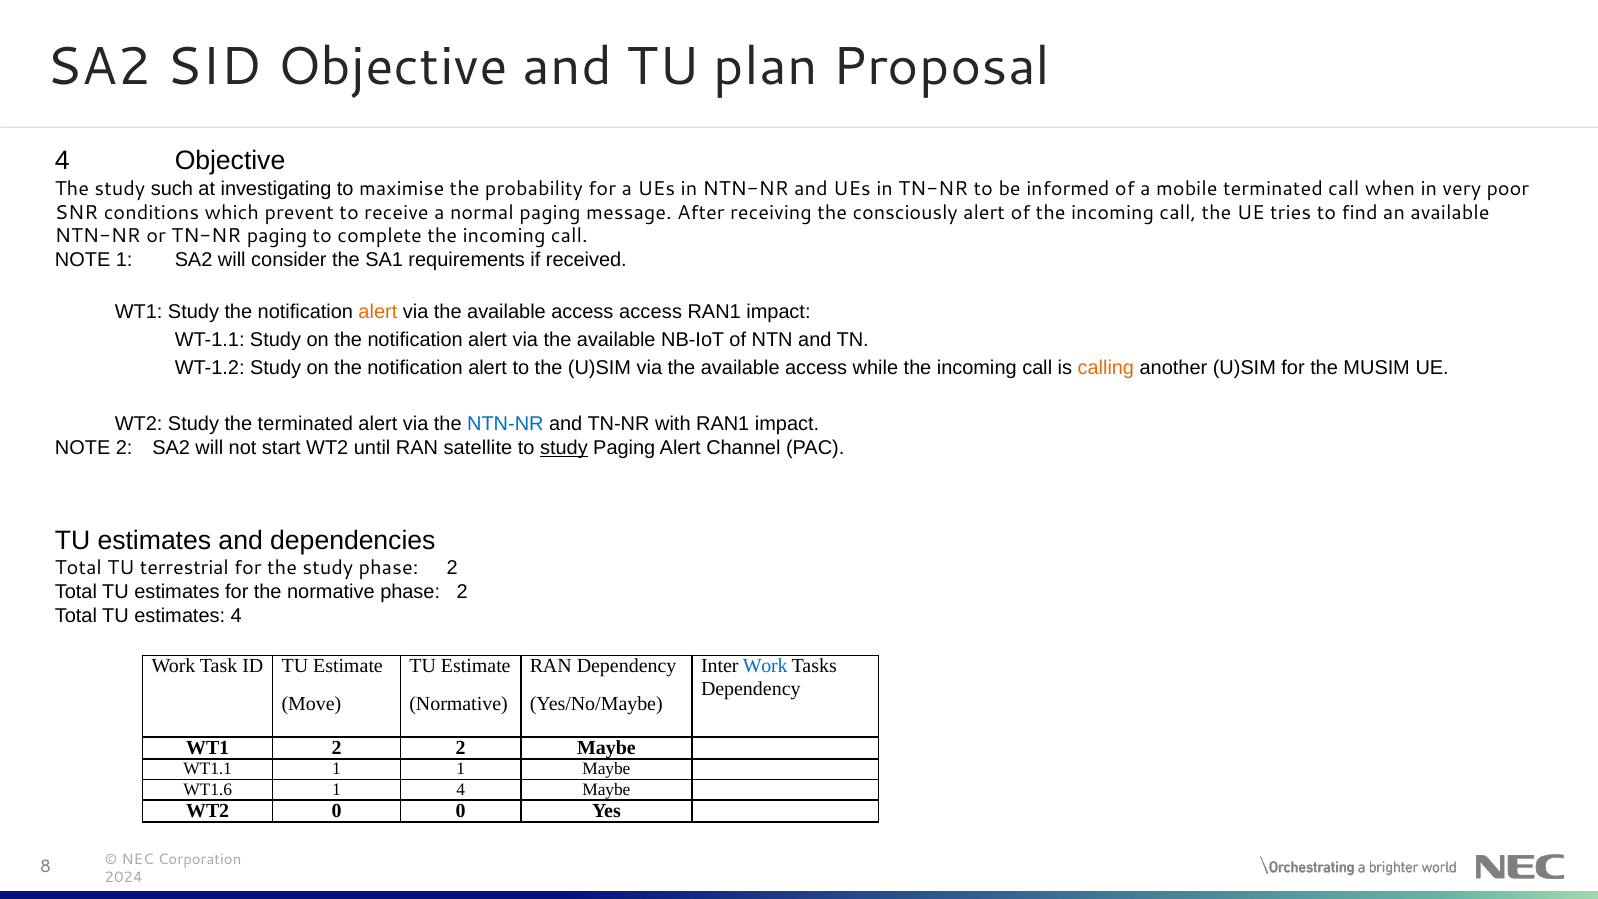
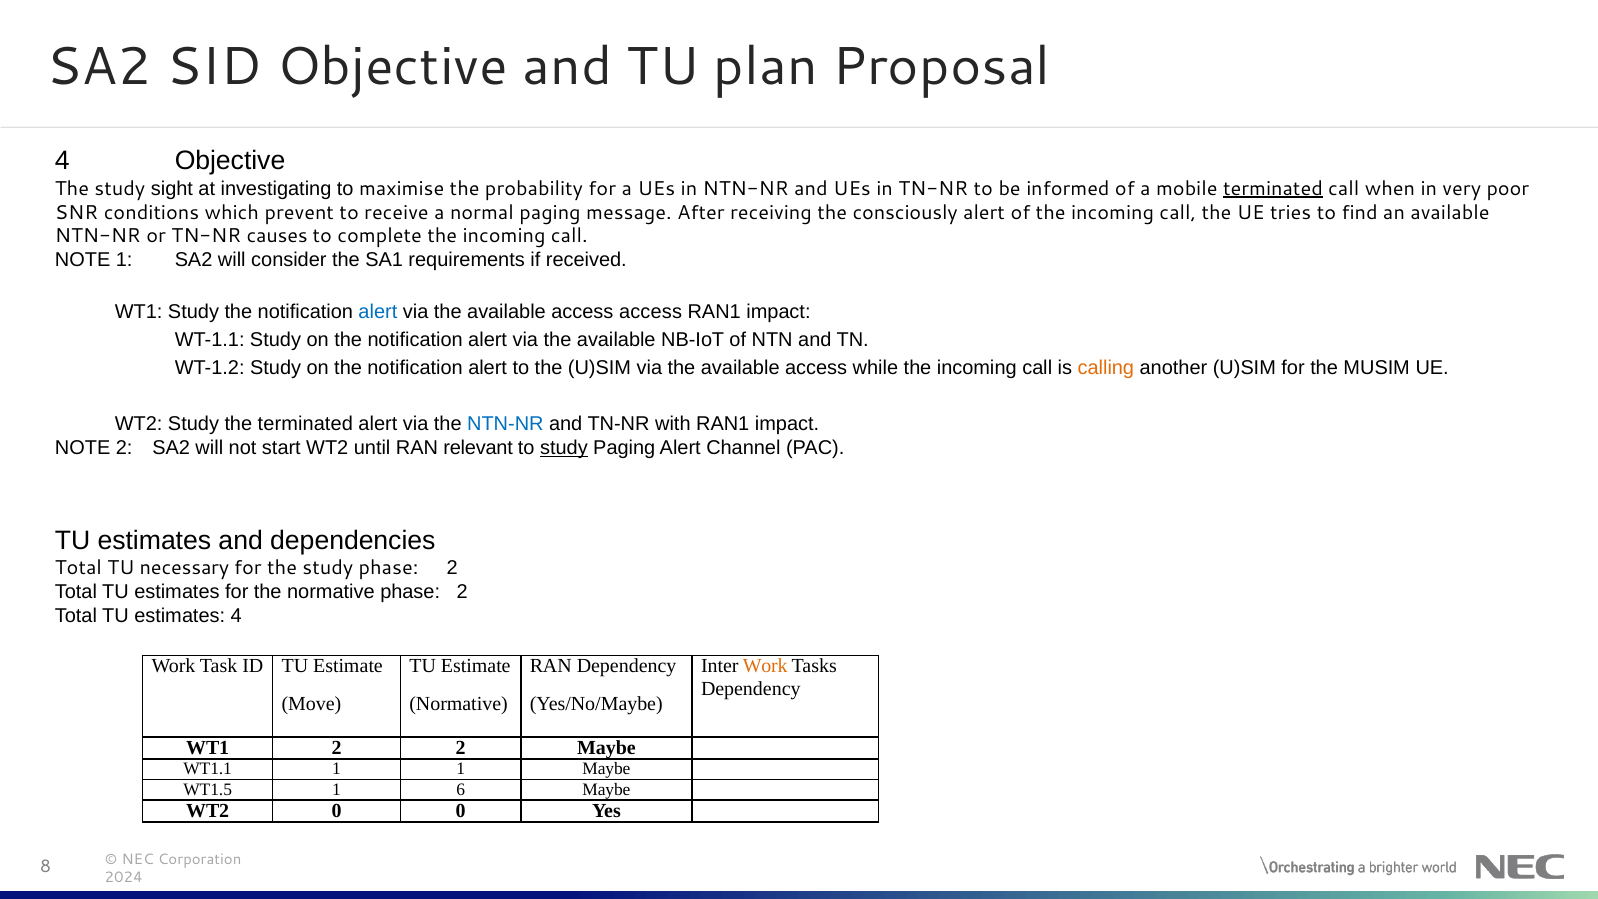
such: such -> sight
terminated at (1273, 188) underline: none -> present
TN-NR paging: paging -> causes
alert at (378, 312) colour: orange -> blue
satellite: satellite -> relevant
terrestrial: terrestrial -> necessary
Work at (765, 666) colour: blue -> orange
WT1.6: WT1.6 -> WT1.5
1 4: 4 -> 6
